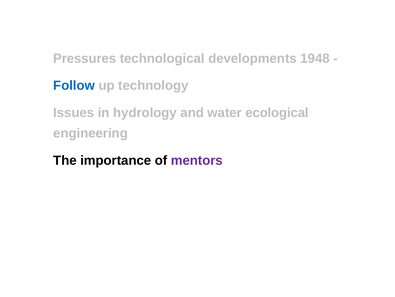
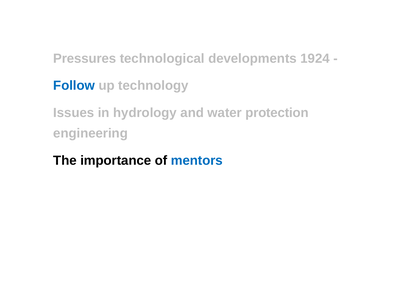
1948: 1948 -> 1924
ecological: ecological -> protection
mentors colour: purple -> blue
